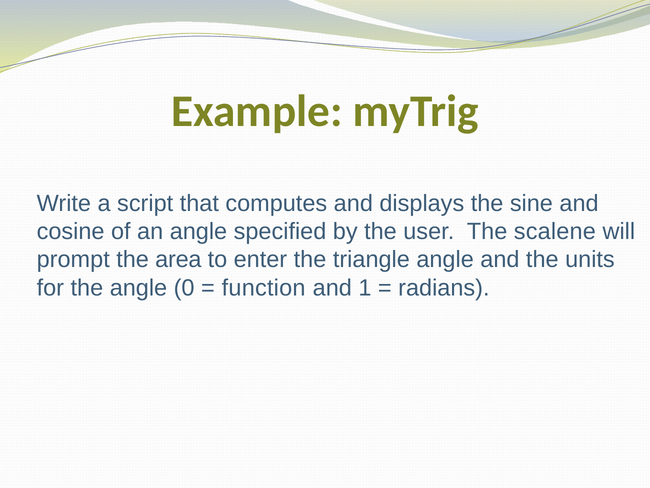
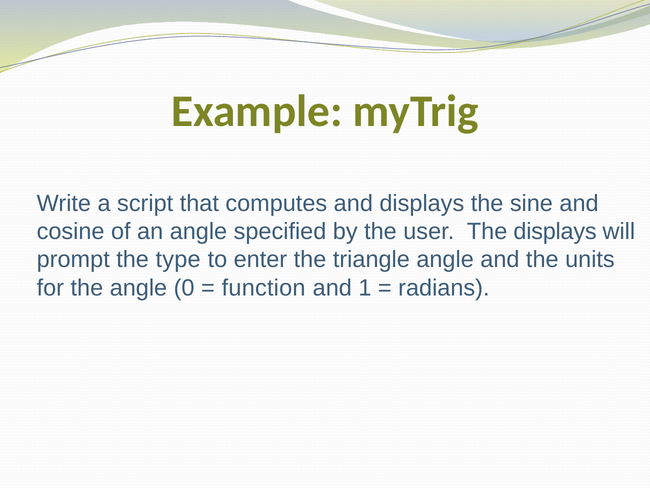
The scalene: scalene -> displays
area: area -> type
